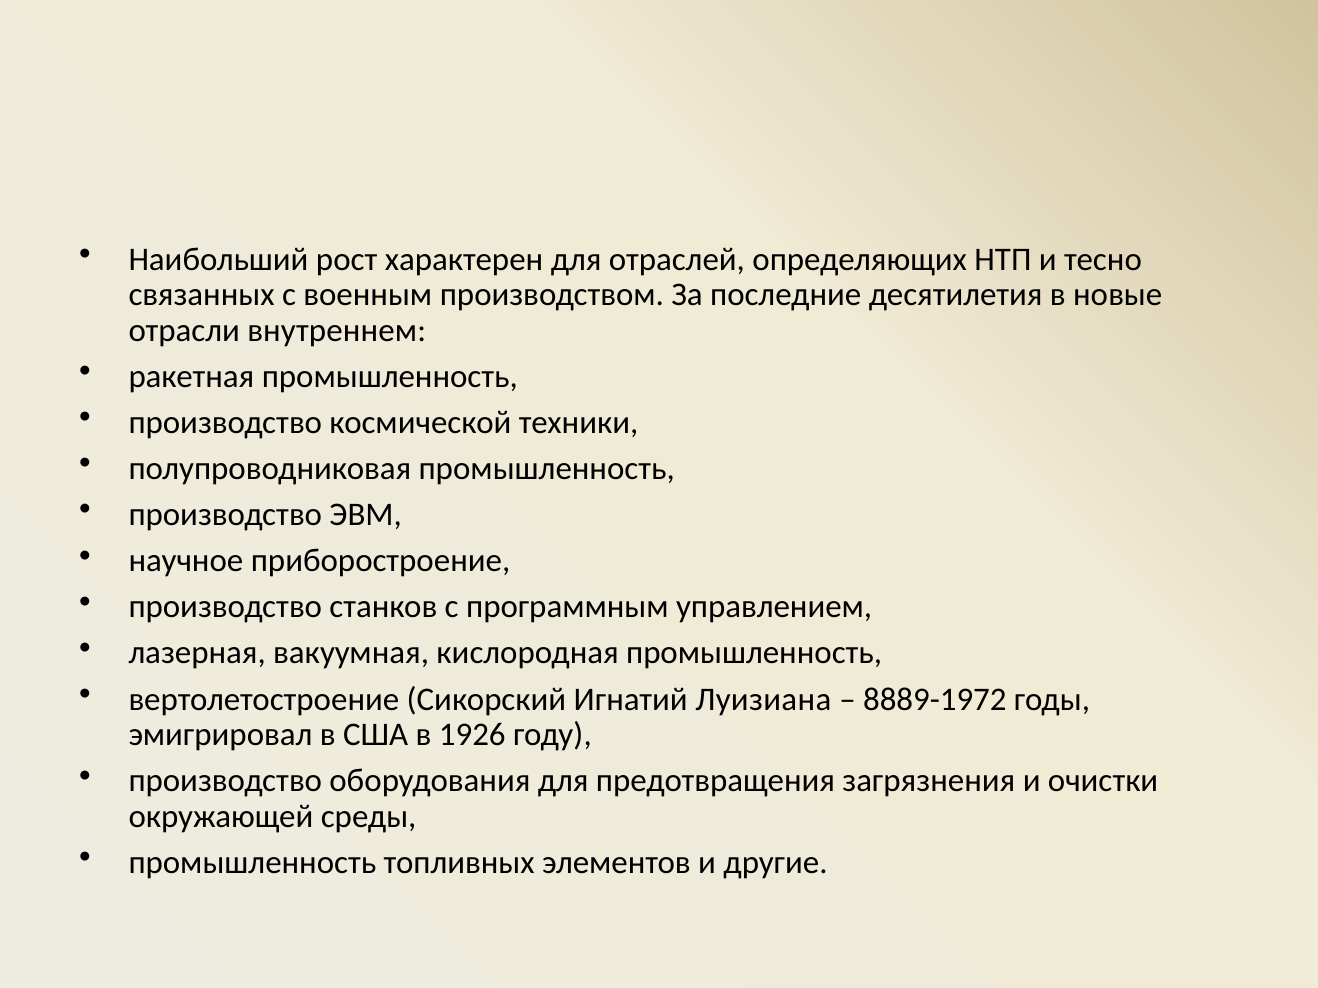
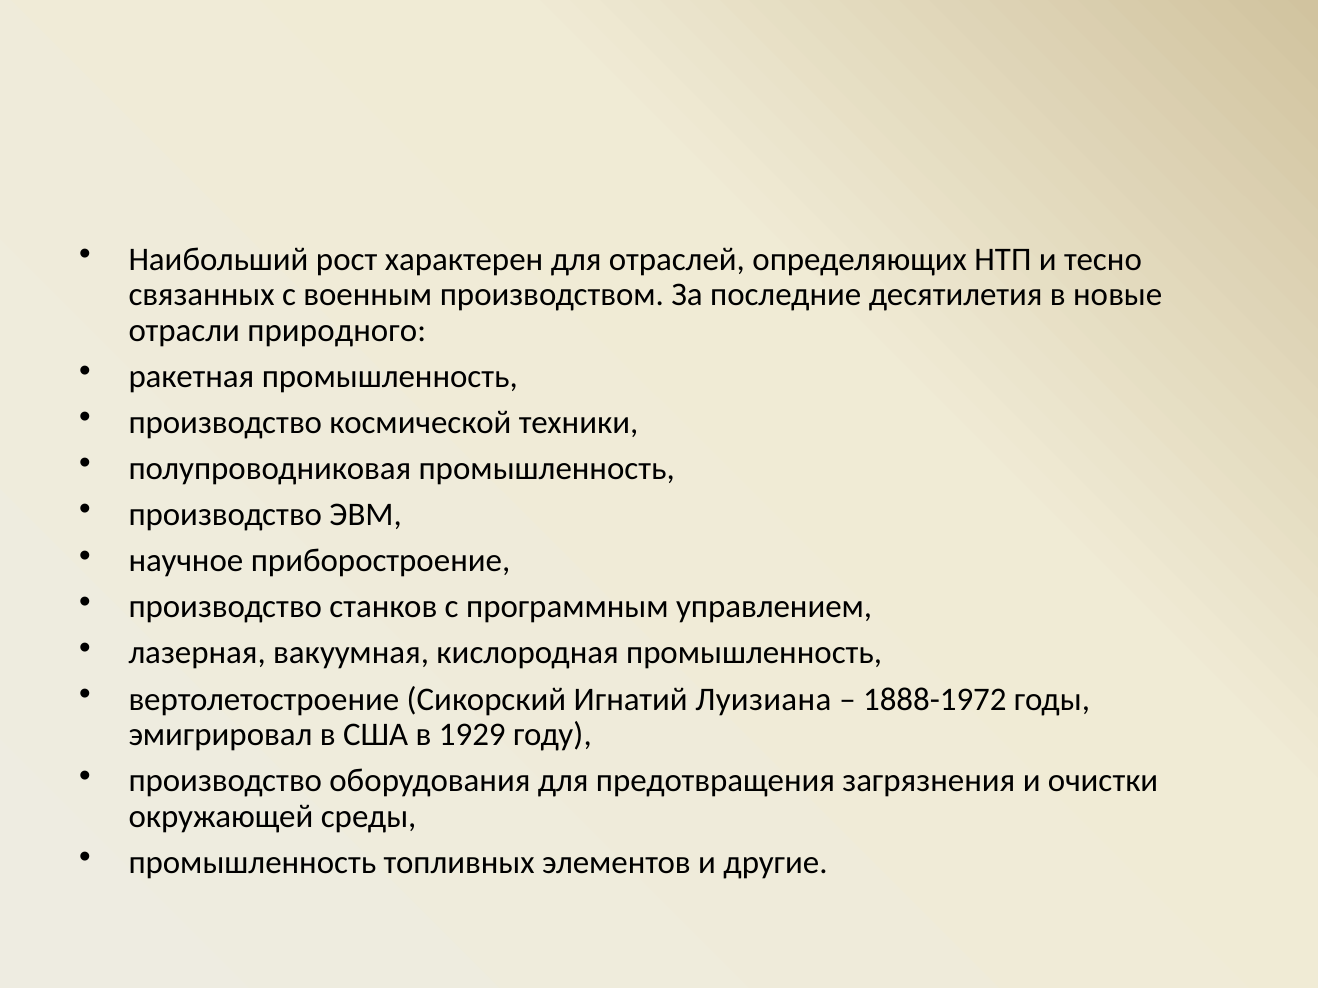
внутреннем: внутреннем -> природного
8889-1972: 8889-1972 -> 1888-1972
1926: 1926 -> 1929
